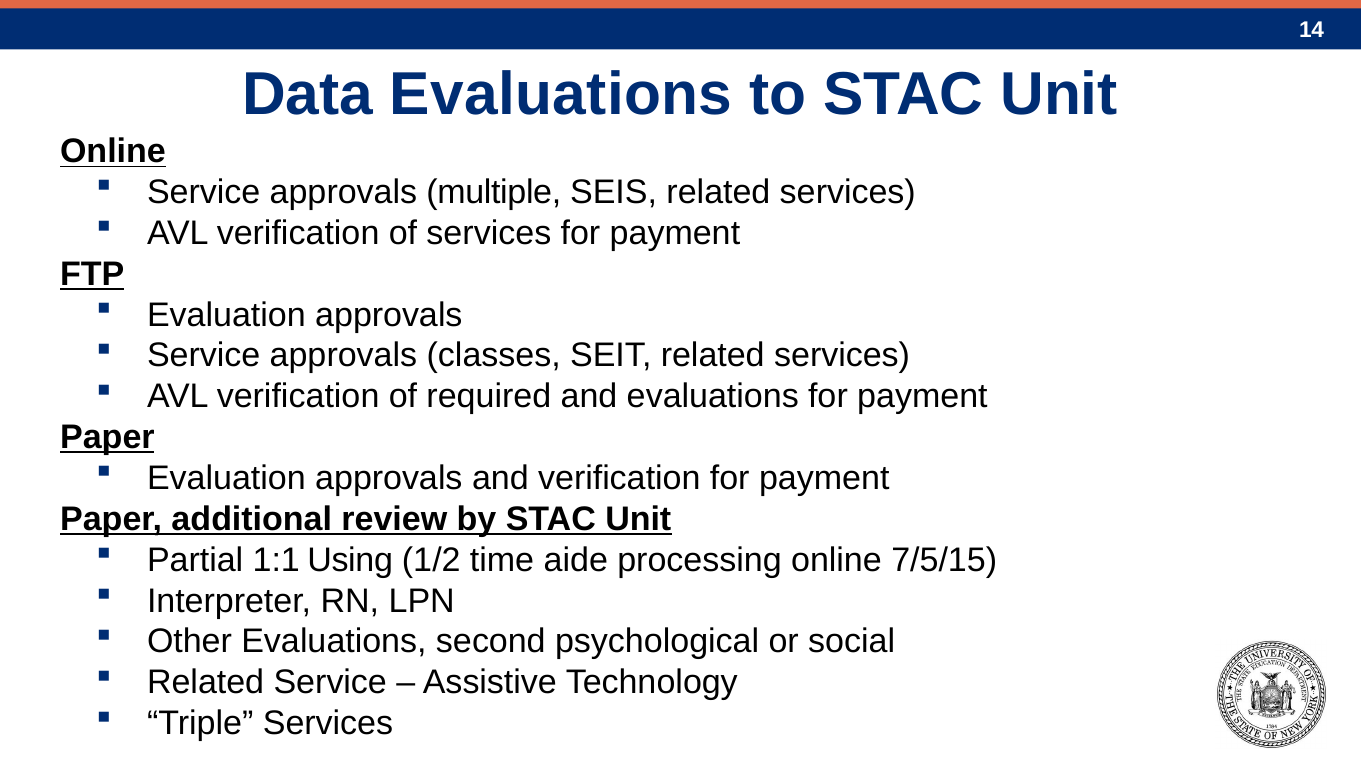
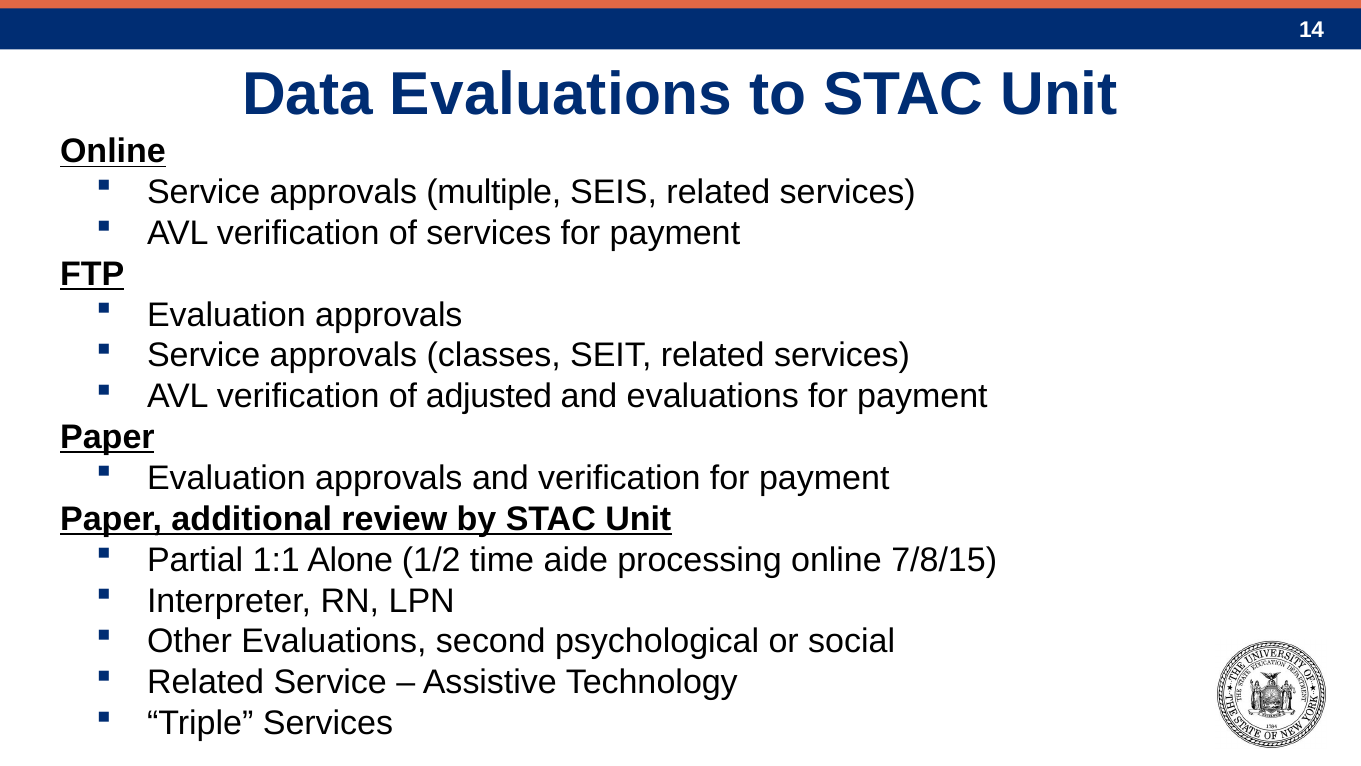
required: required -> adjusted
Using: Using -> Alone
7/5/15: 7/5/15 -> 7/8/15
